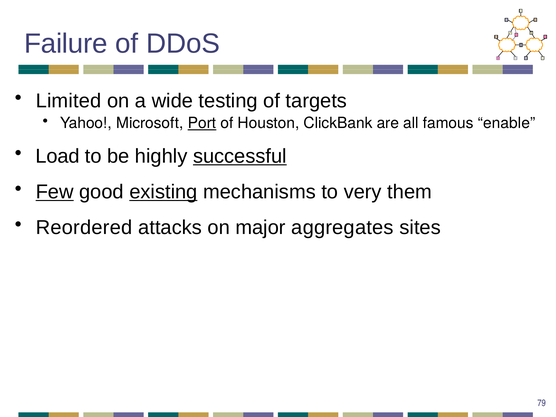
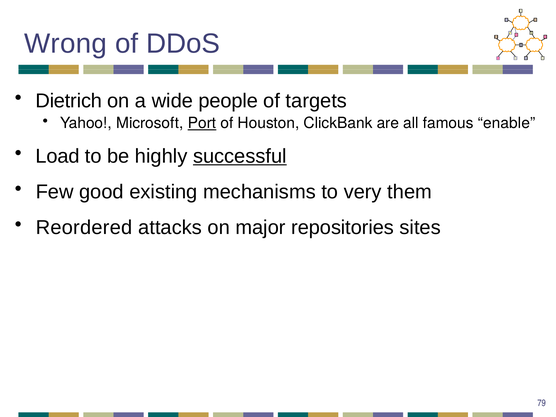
Failure: Failure -> Wrong
Limited: Limited -> Dietrich
testing: testing -> people
Few underline: present -> none
existing underline: present -> none
aggregates: aggregates -> repositories
